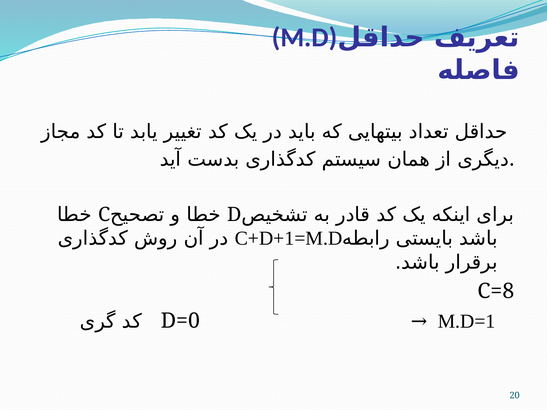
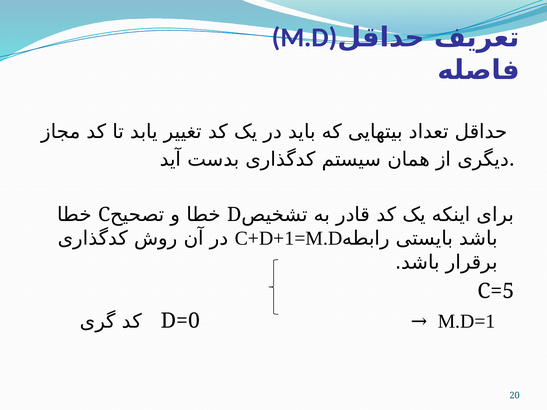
C=8: C=8 -> C=5
